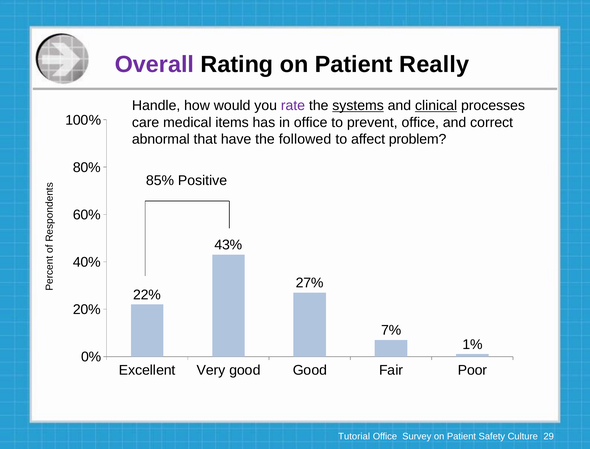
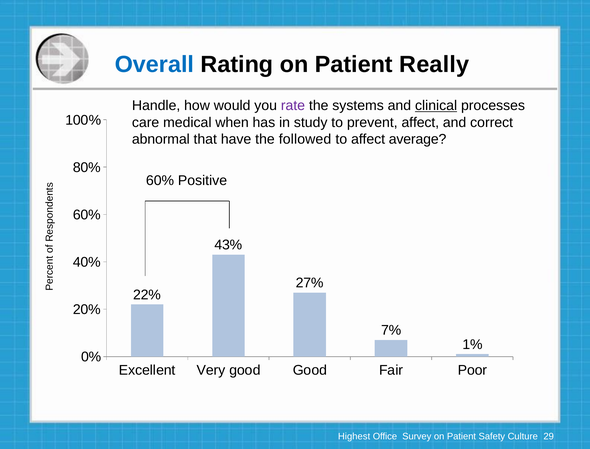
Overall colour: purple -> blue
systems underline: present -> none
items: items -> when
in office: office -> study
prevent office: office -> affect
problem: problem -> average
85% at (160, 181): 85% -> 60%
Tutorial: Tutorial -> Highest
